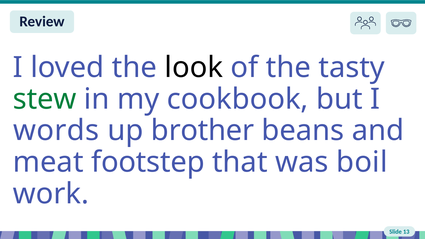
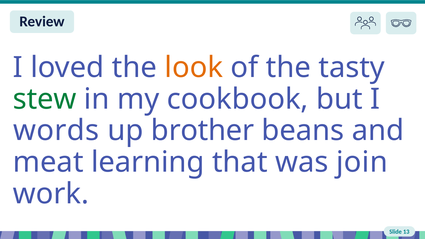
look colour: black -> orange
footstep: footstep -> learning
boil: boil -> join
